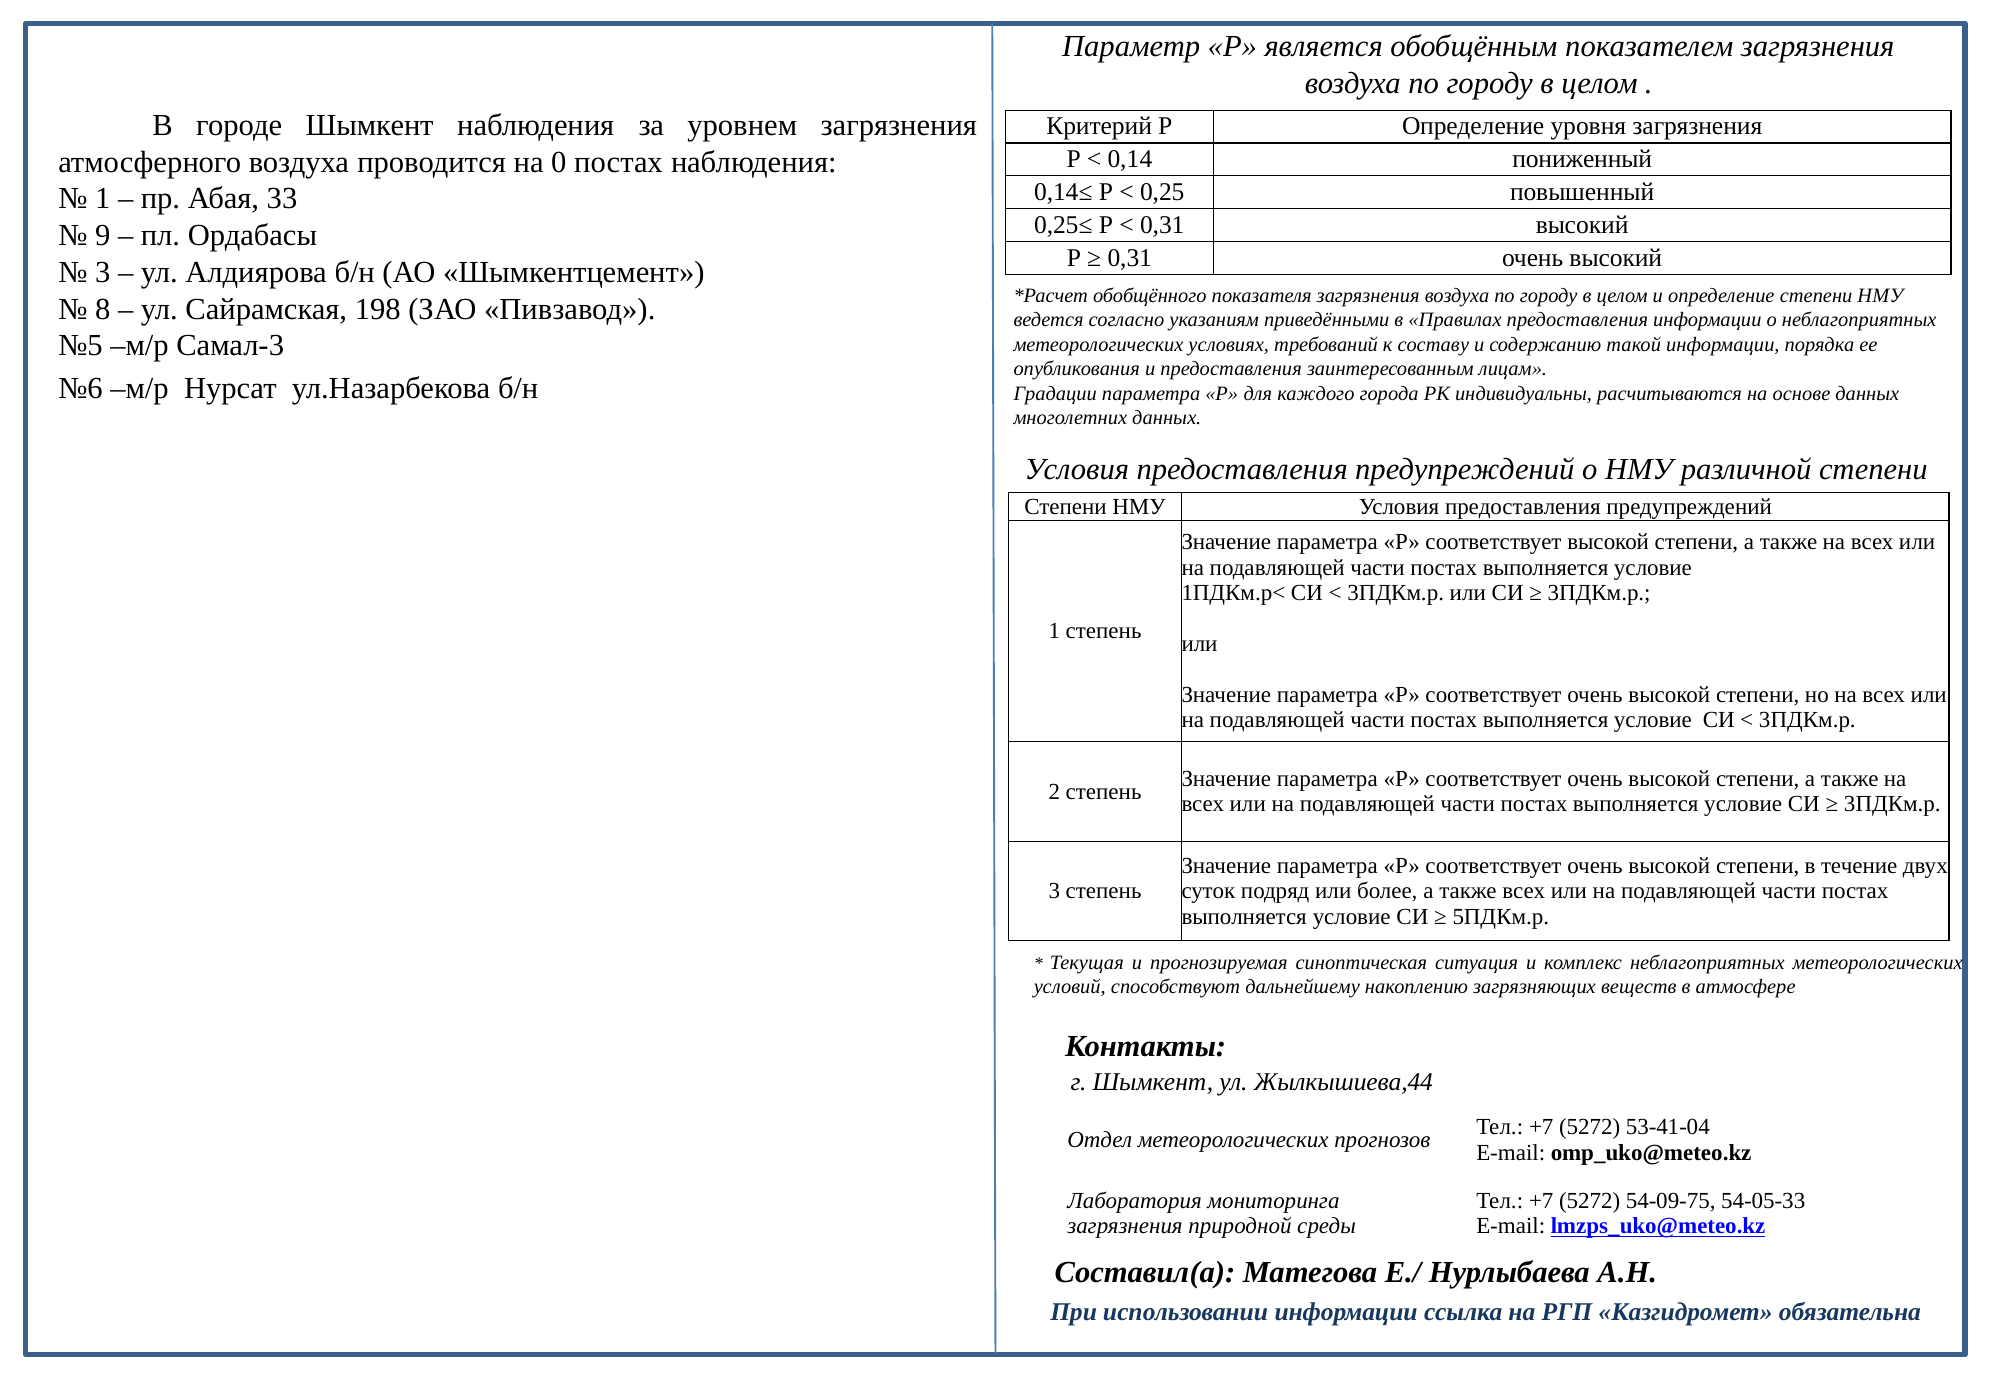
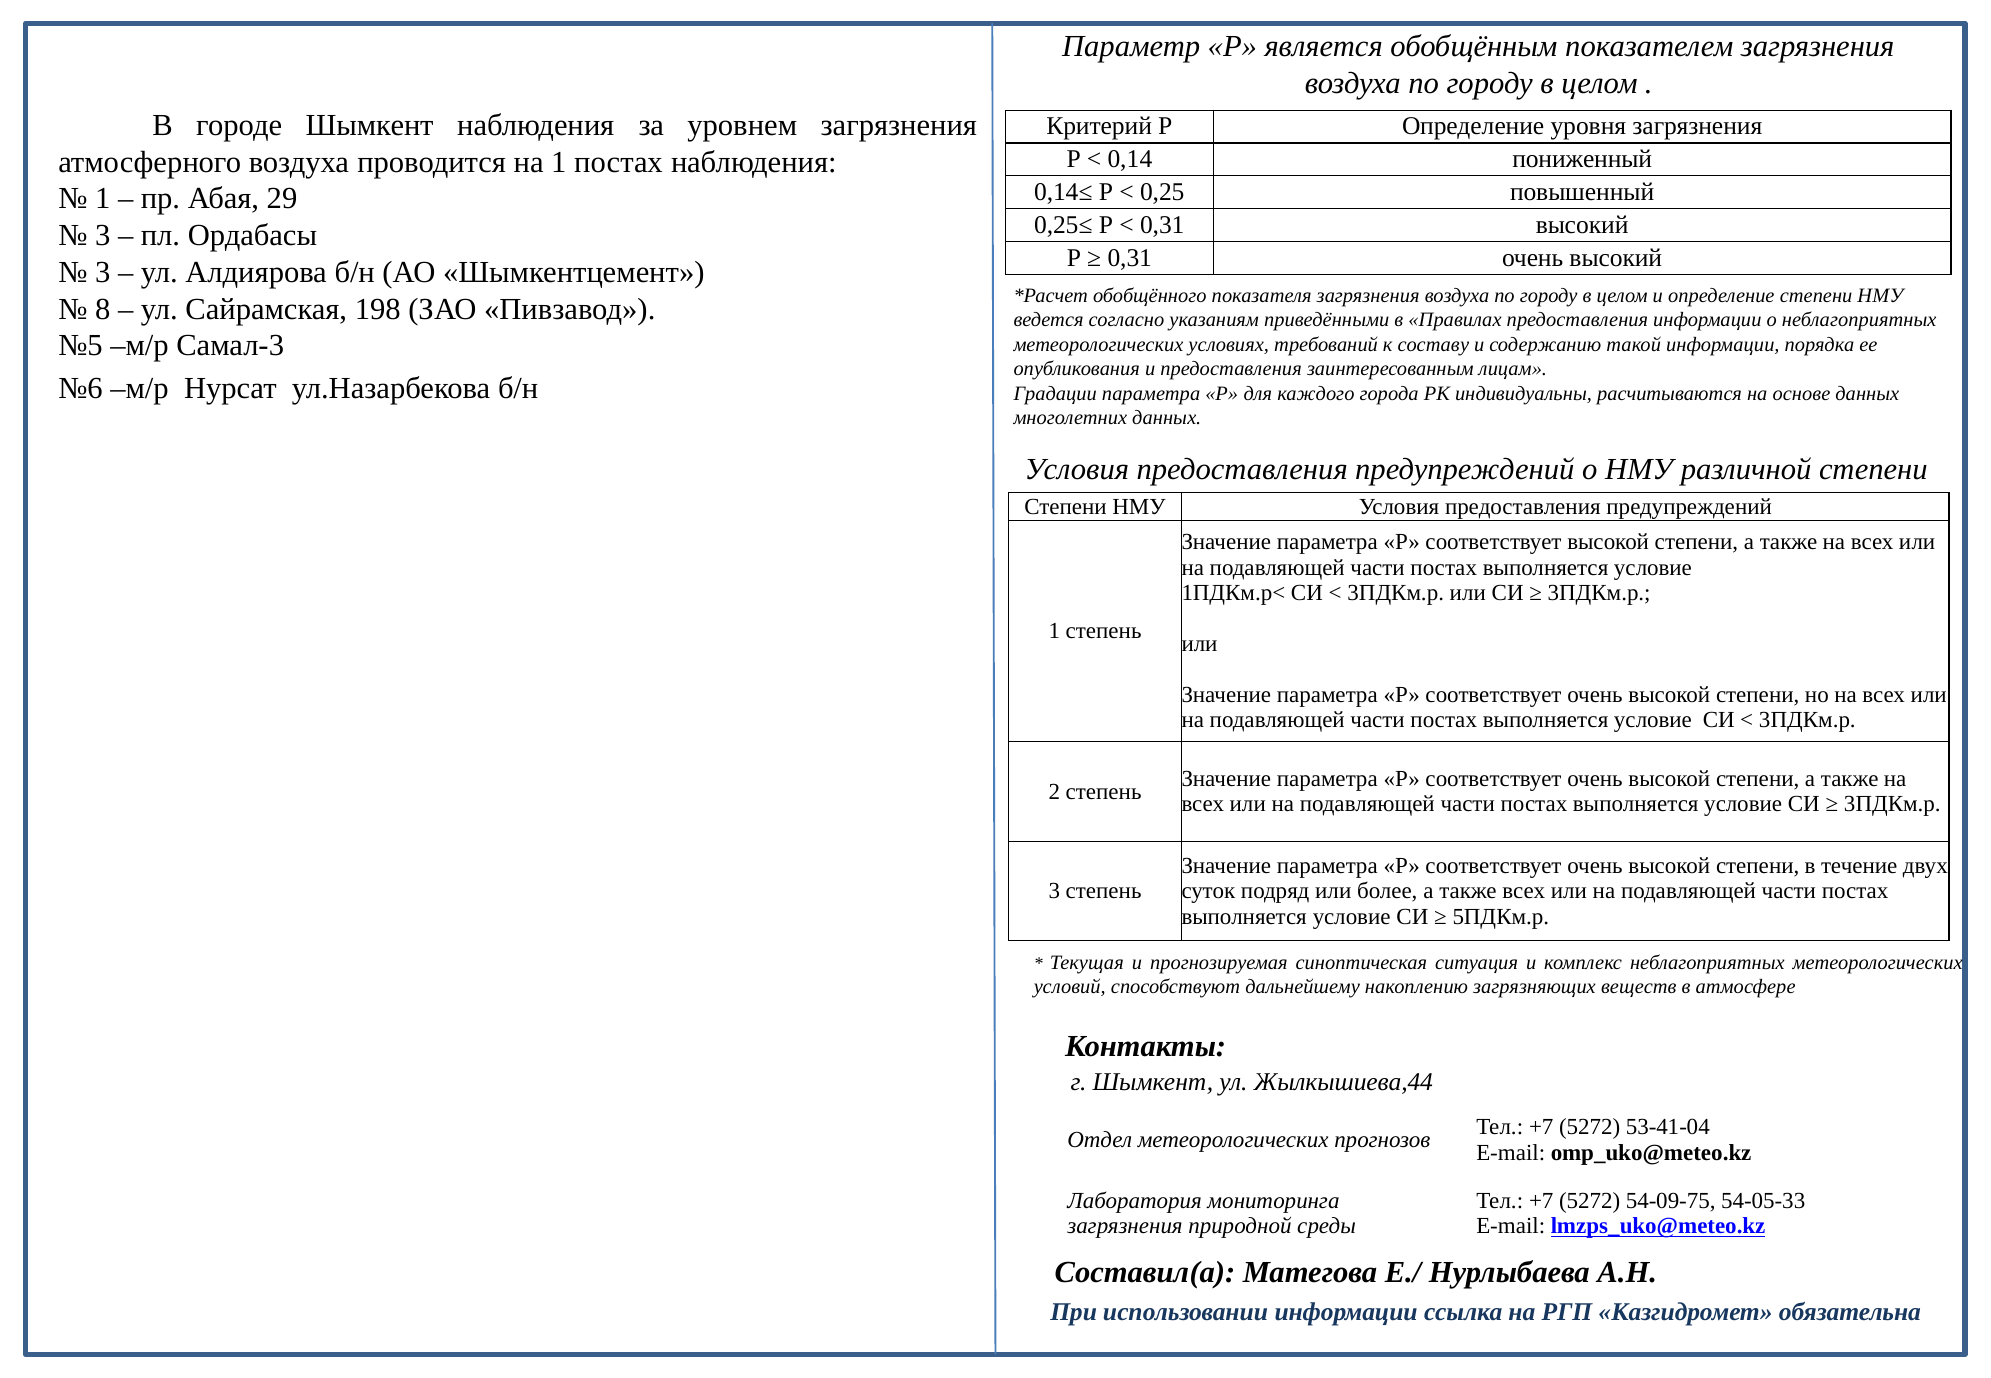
на 0: 0 -> 1
33: 33 -> 29
9 at (103, 236): 9 -> 3
